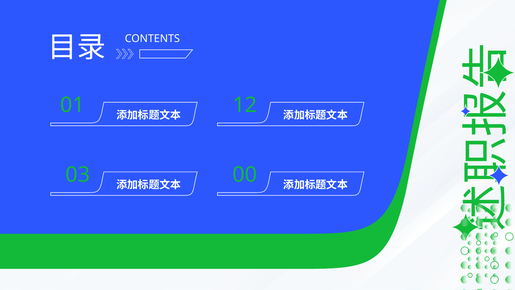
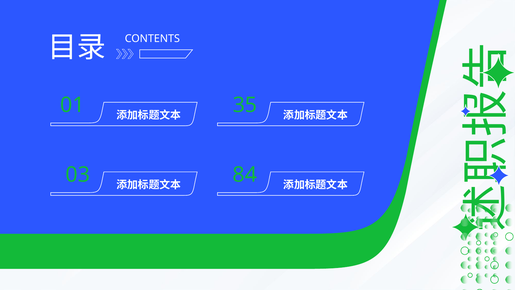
12: 12 -> 35
00: 00 -> 84
